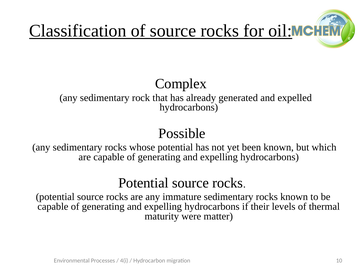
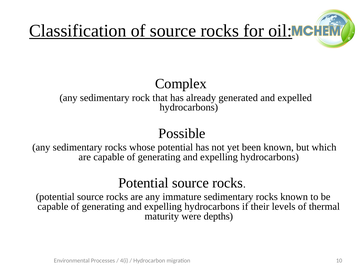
matter: matter -> depths
